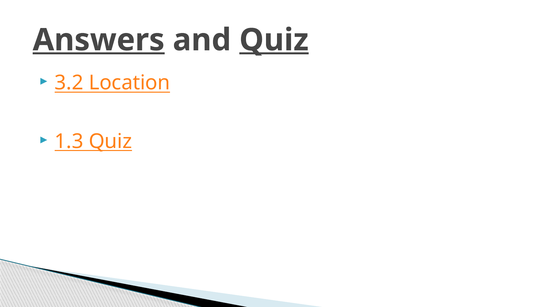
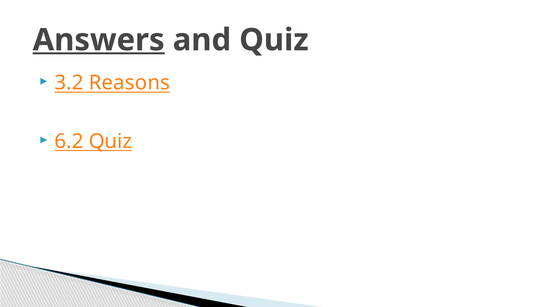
Quiz at (274, 40) underline: present -> none
Location: Location -> Reasons
1.3: 1.3 -> 6.2
